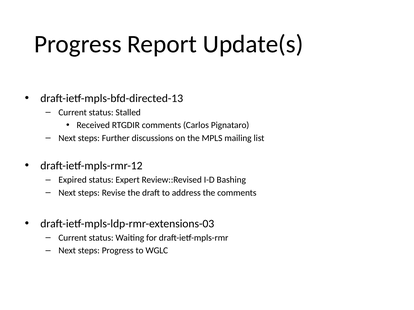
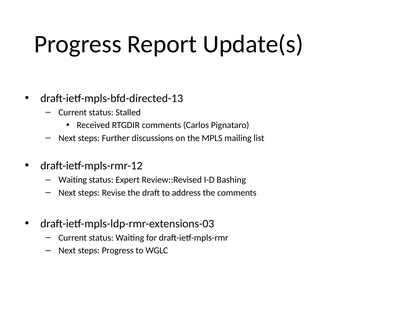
Expired at (73, 180): Expired -> Waiting
